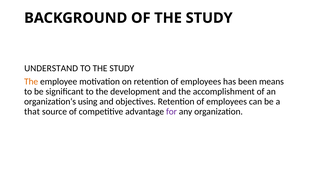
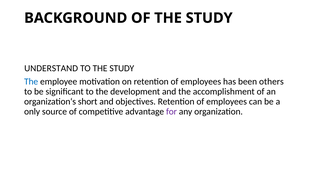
The at (31, 81) colour: orange -> blue
means: means -> others
using: using -> short
that: that -> only
